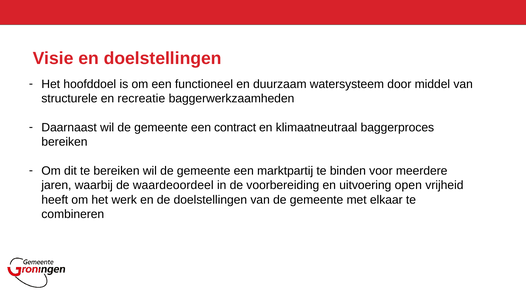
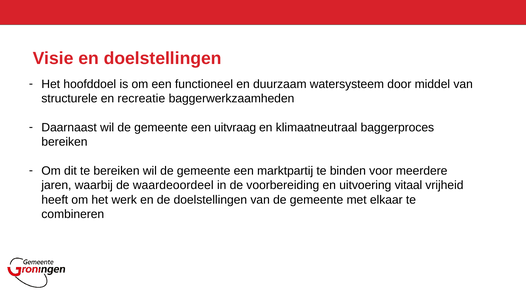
contract: contract -> uitvraag
open: open -> vitaal
